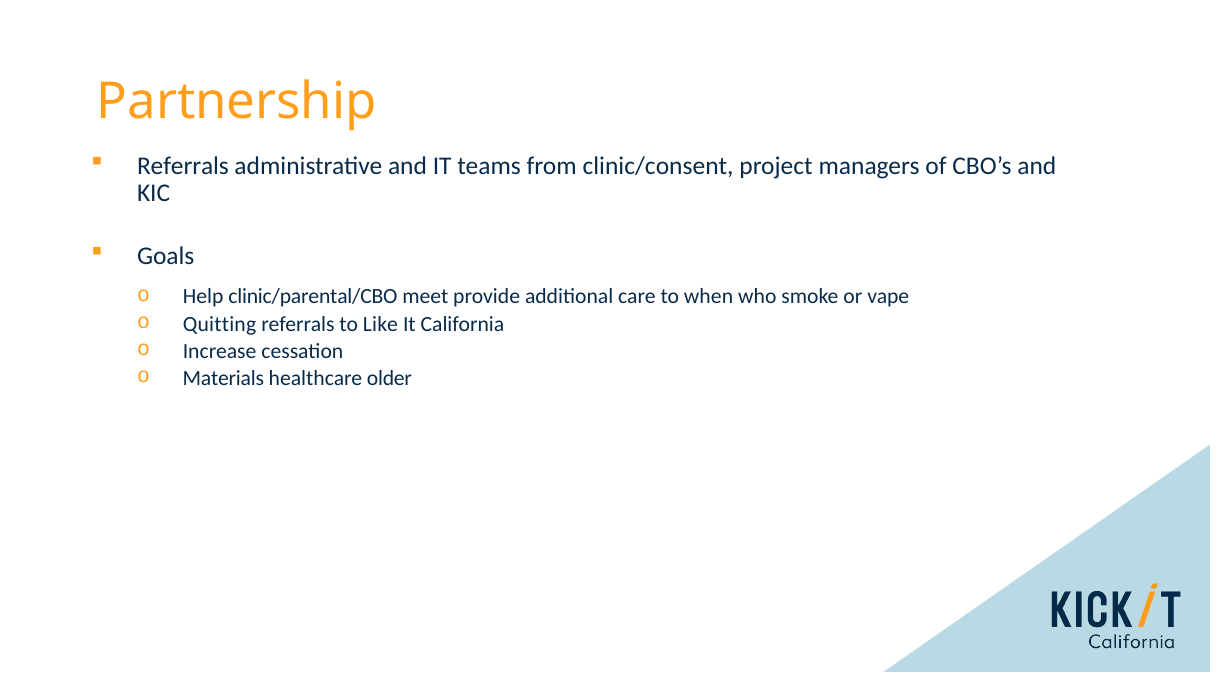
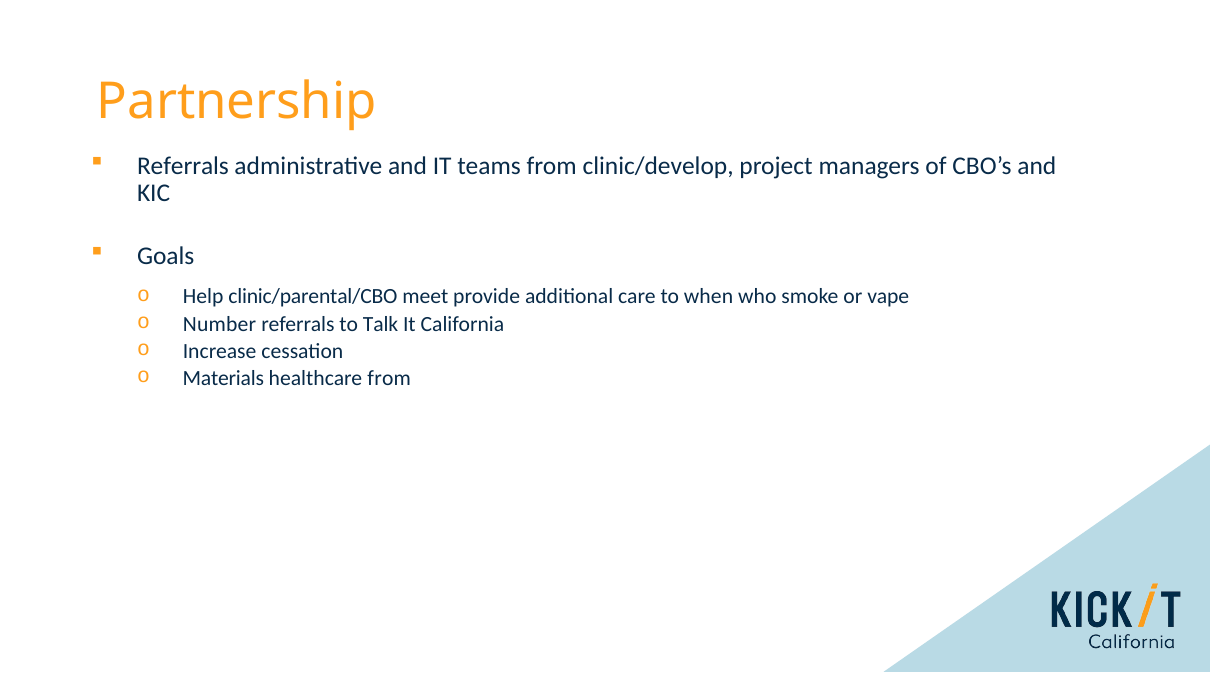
clinic/consent: clinic/consent -> clinic/develop
Quitting: Quitting -> Number
Like: Like -> Talk
healthcare older: older -> from
